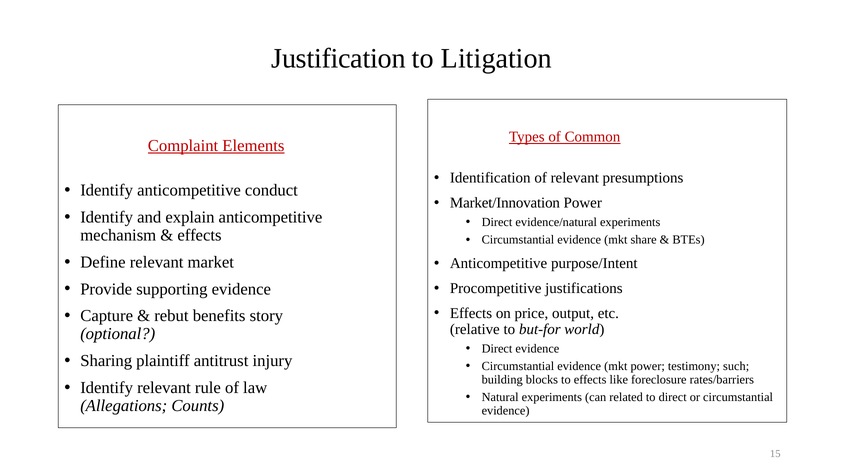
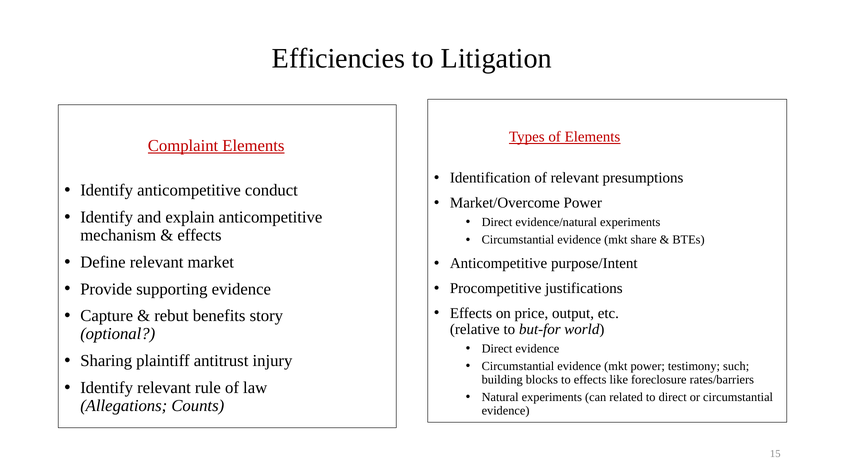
Justification: Justification -> Efficiencies
of Common: Common -> Elements
Market/Innovation: Market/Innovation -> Market/Overcome
